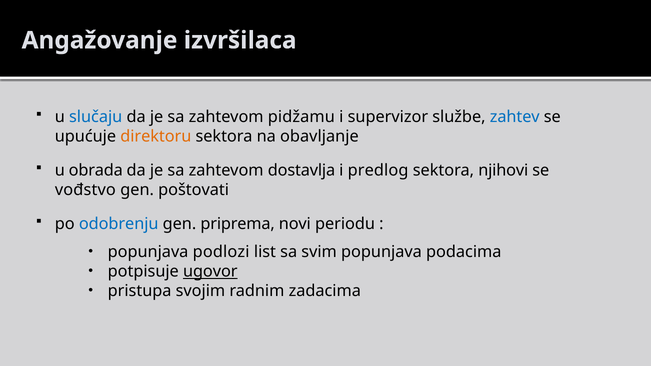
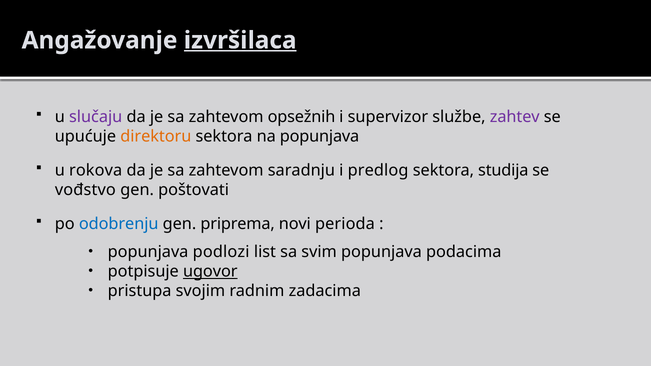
izvršilaca underline: none -> present
slučaju colour: blue -> purple
pidžamu: pidžamu -> opsežnih
zahtev colour: blue -> purple
na obavljanje: obavljanje -> popunjava
obrada: obrada -> rokova
dostavlja: dostavlja -> saradnju
njihovi: njihovi -> studija
periodu: periodu -> perioda
